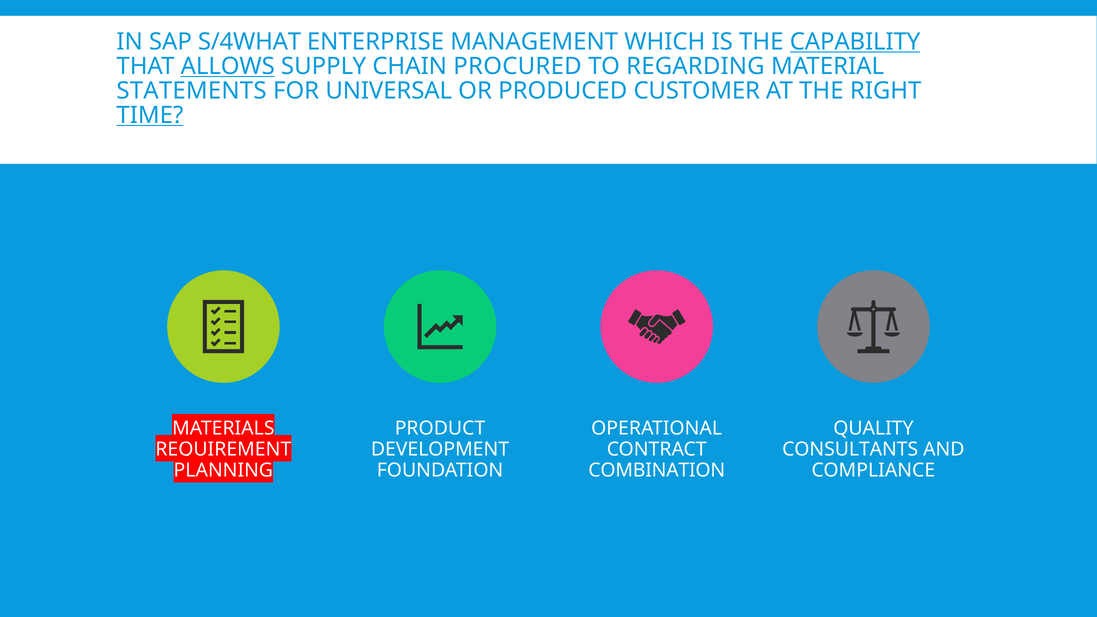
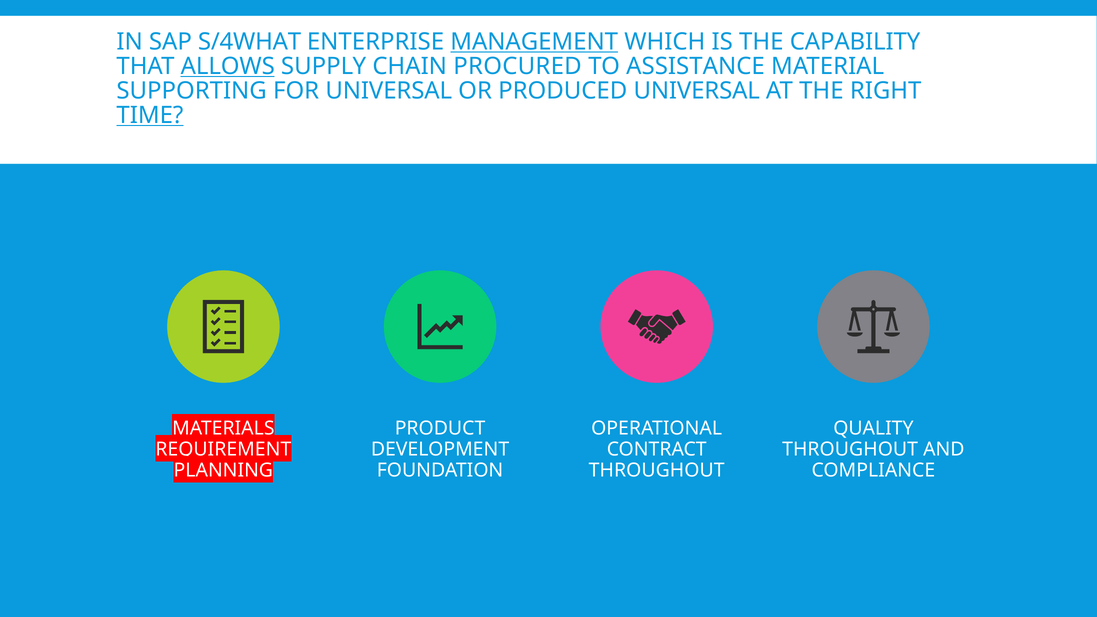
MANAGEMENT underline: none -> present
CAPABILITY underline: present -> none
REGARDING: REGARDING -> ASSISTANCE
STATEMENTS: STATEMENTS -> SUPPORTING
PRODUCED CUSTOMER: CUSTOMER -> UNIVERSAL
CONSULTANTS at (850, 449): CONSULTANTS -> THROUGHOUT
COMBINATION at (657, 470): COMBINATION -> THROUGHOUT
